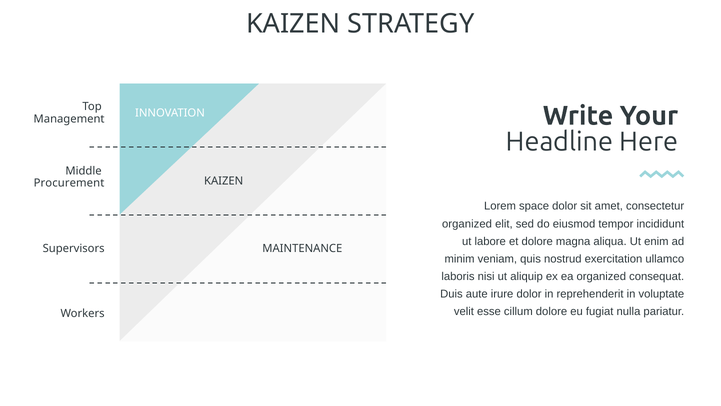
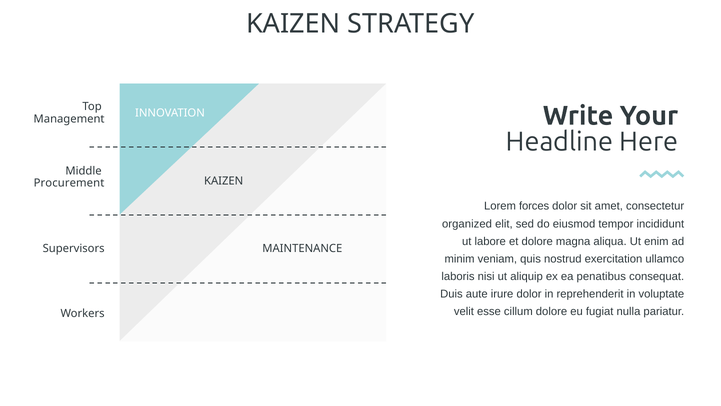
space: space -> forces
ea organized: organized -> penatibus
